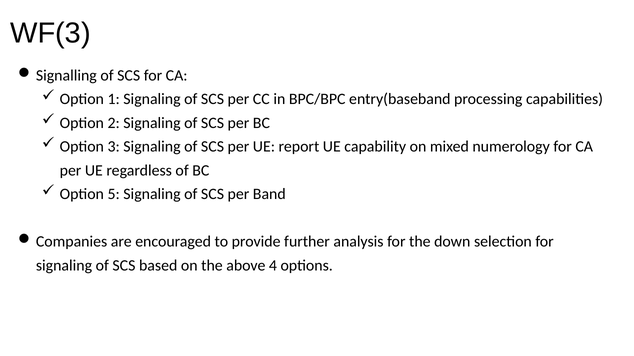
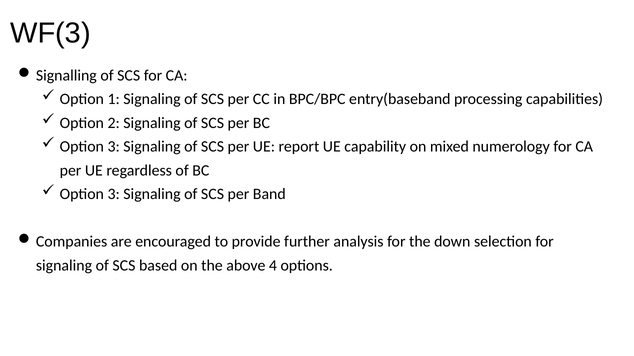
5 at (114, 194): 5 -> 3
